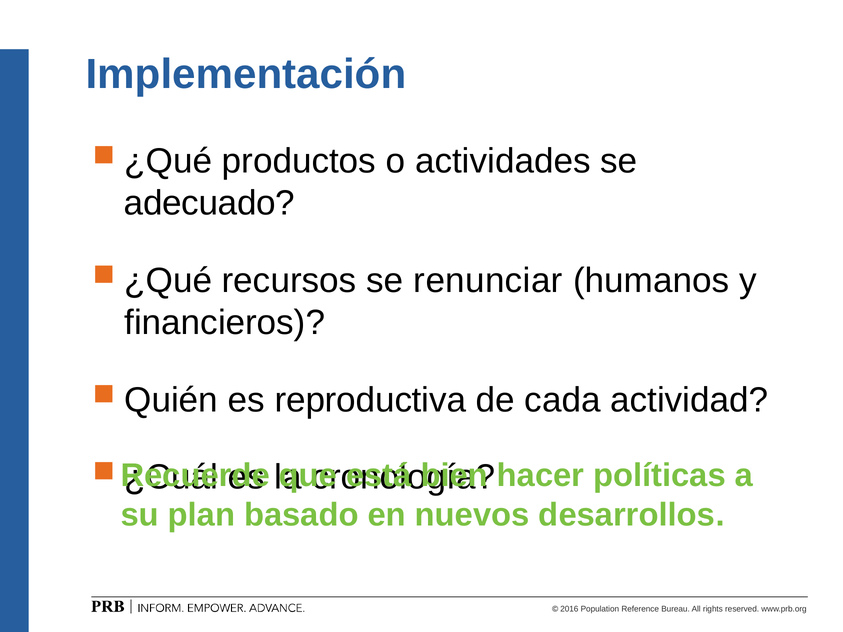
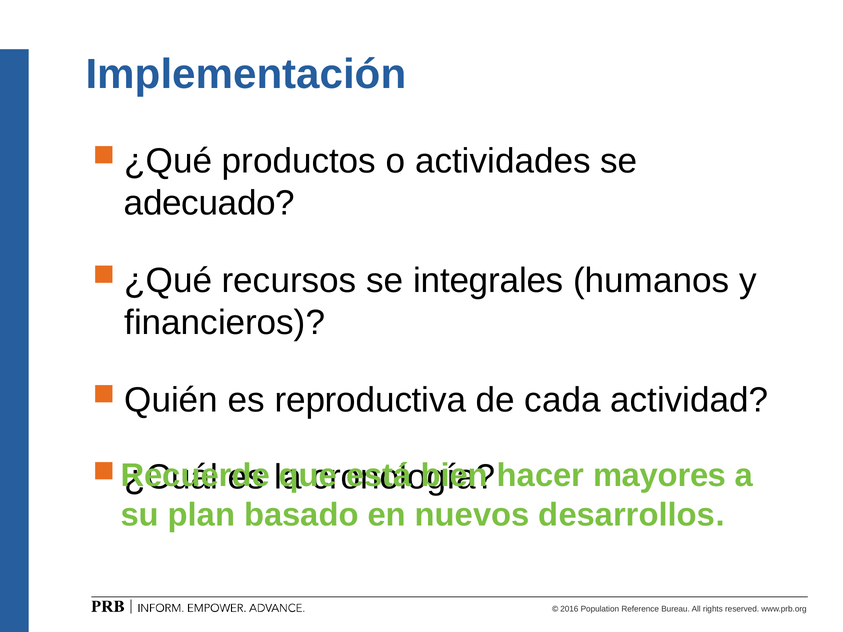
renunciar: renunciar -> integrales
políticas: políticas -> mayores
